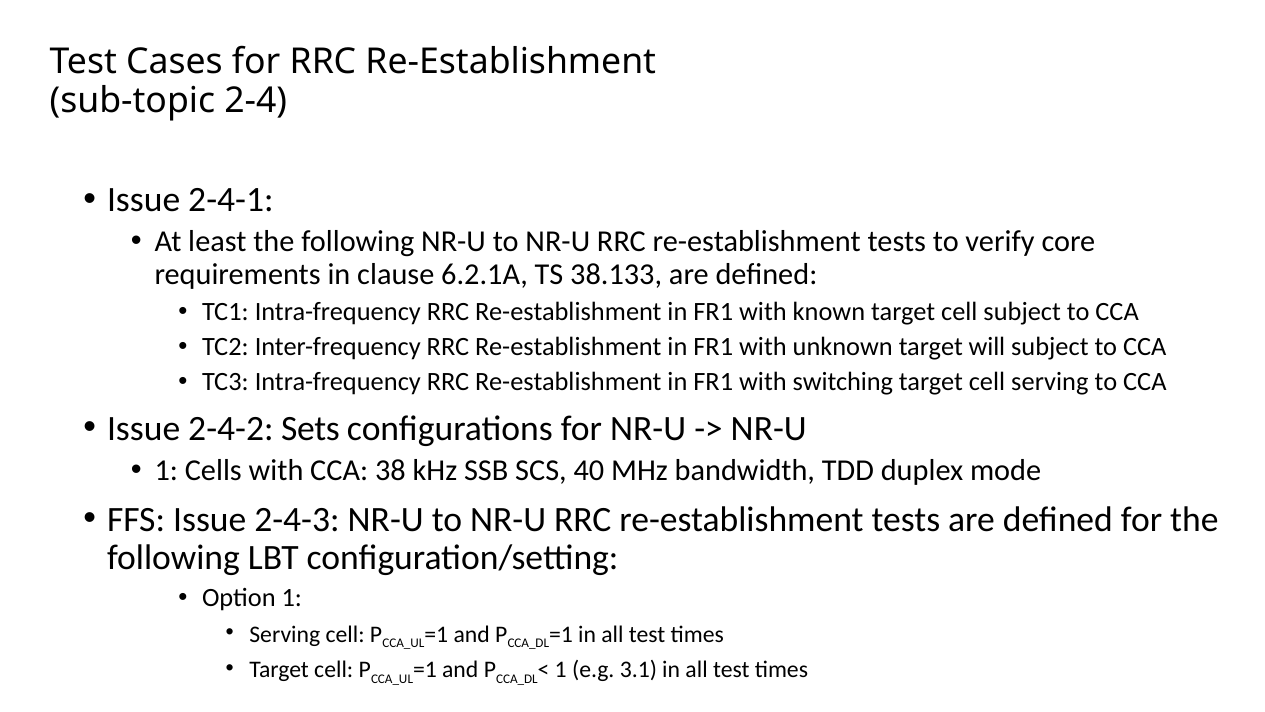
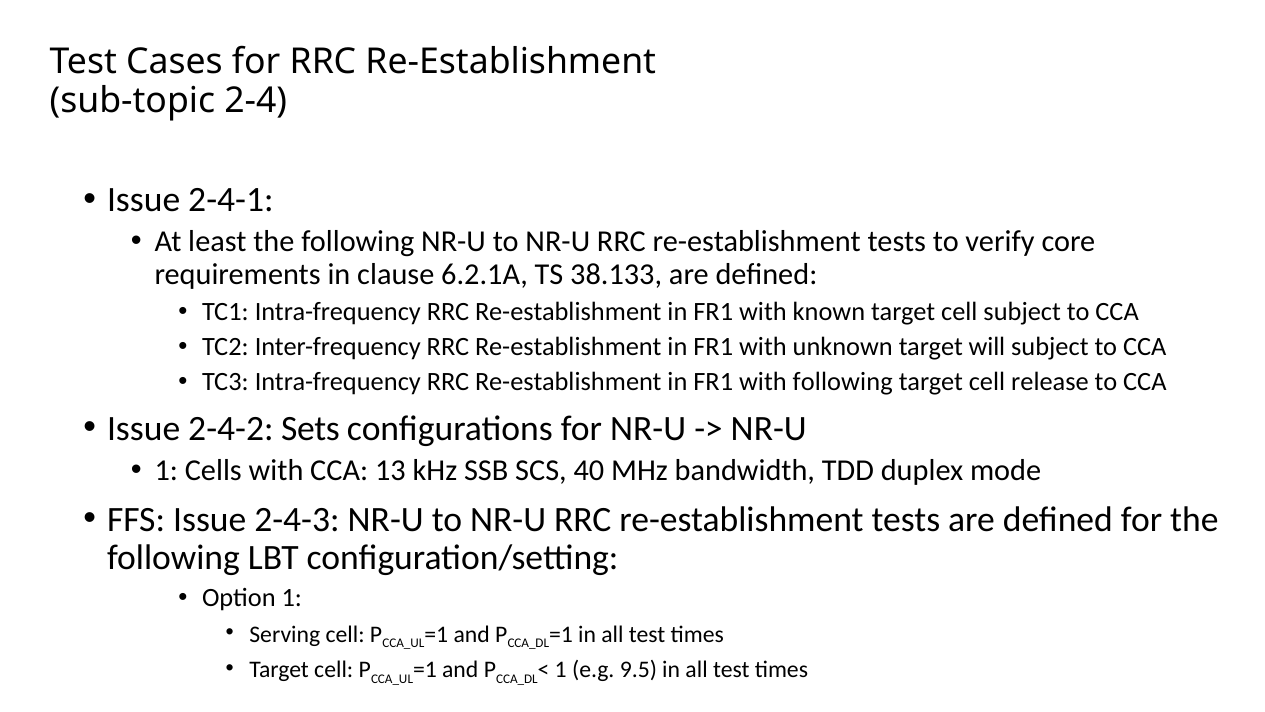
with switching: switching -> following
cell serving: serving -> release
38: 38 -> 13
3.1: 3.1 -> 9.5
